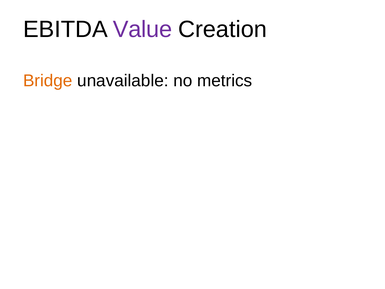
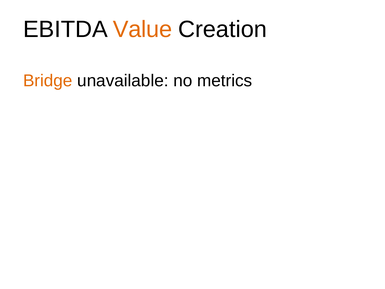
Value colour: purple -> orange
